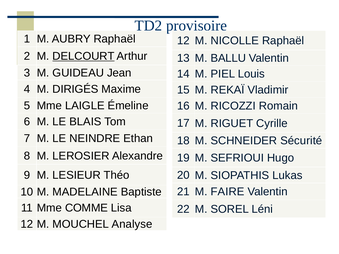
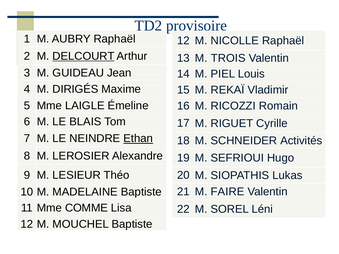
BALLU: BALLU -> TROIS
Ethan underline: none -> present
Sécurité: Sécurité -> Activités
MOUCHEL Analyse: Analyse -> Baptiste
